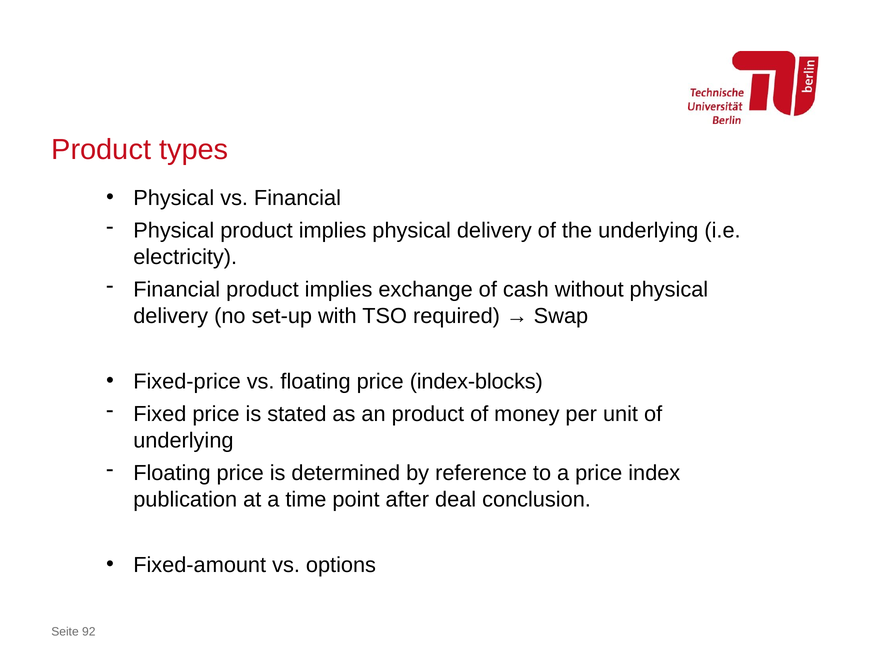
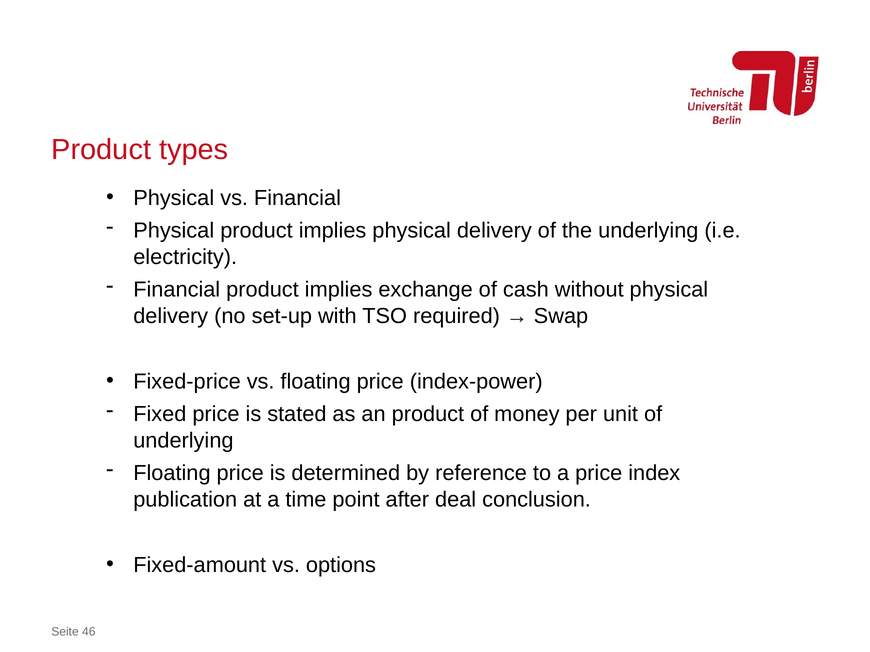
index-blocks: index-blocks -> index-power
92: 92 -> 46
